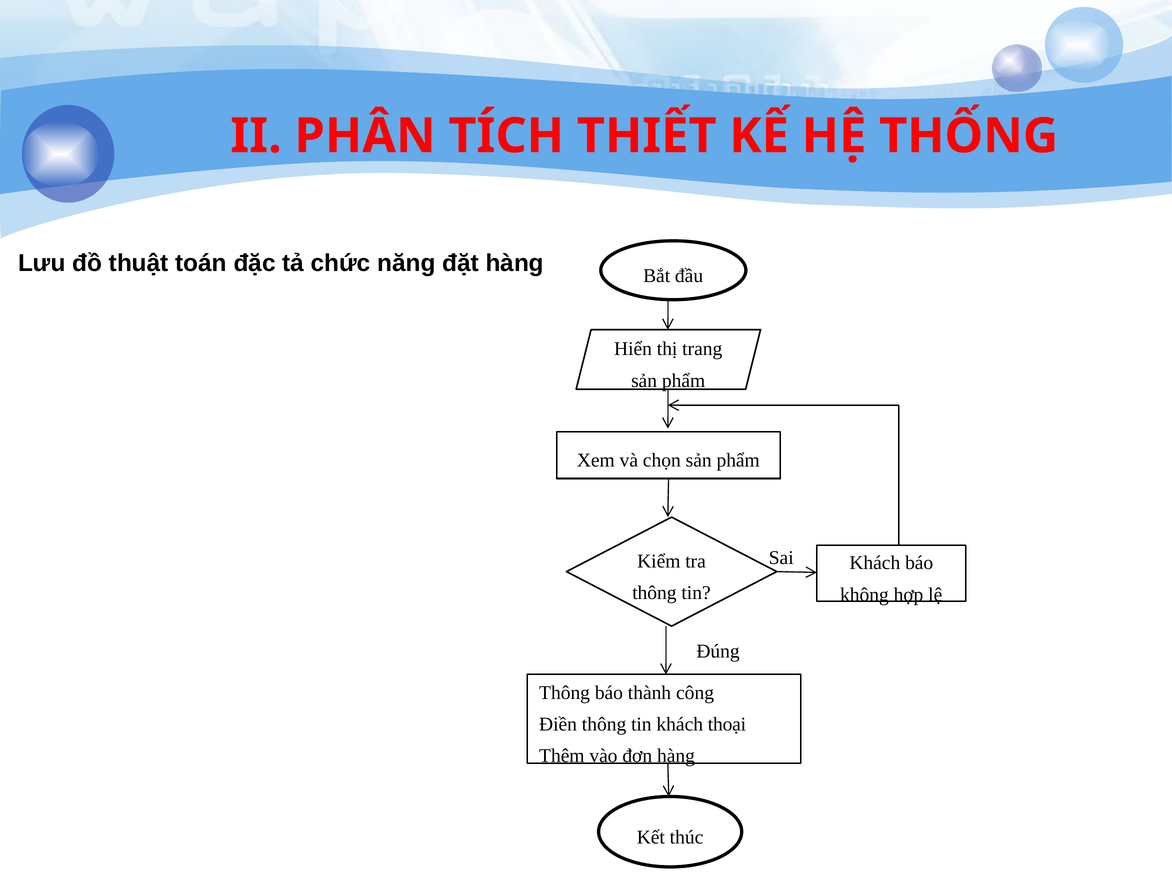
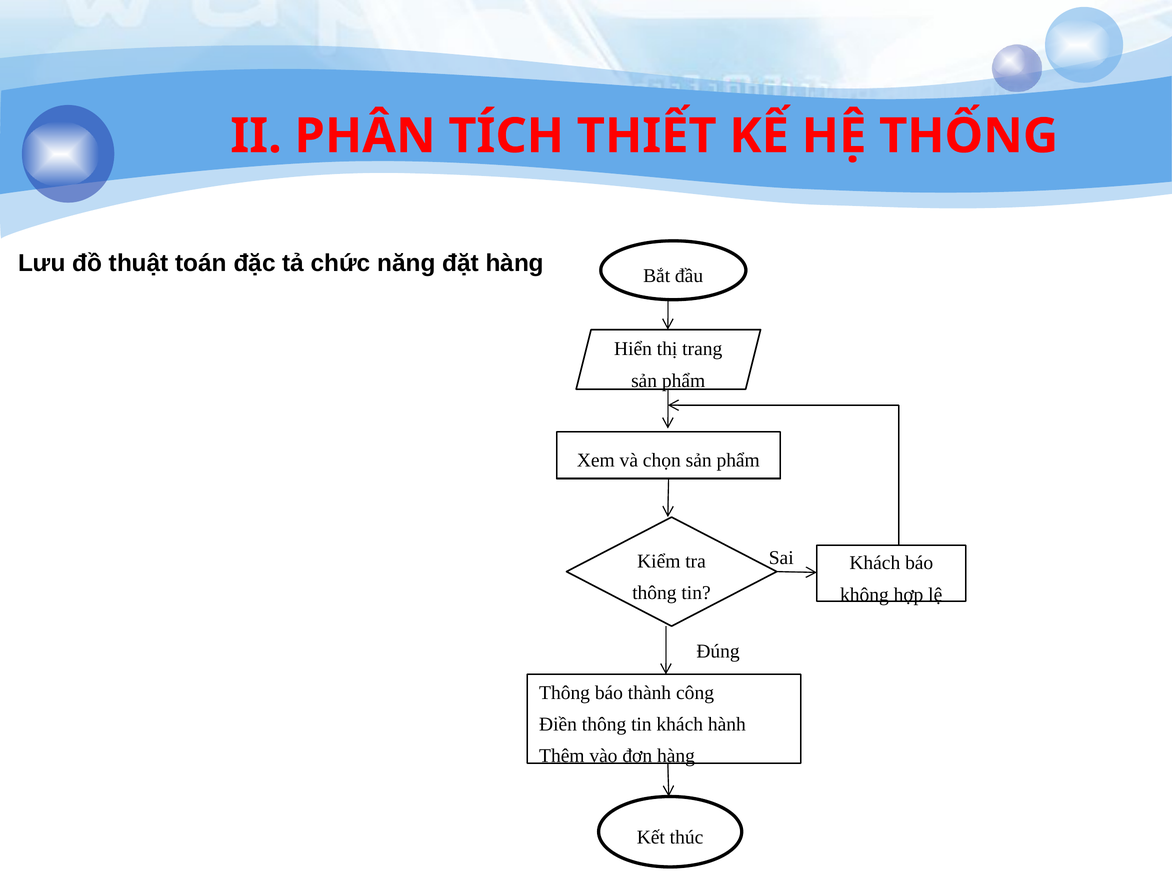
thoại: thoại -> hành
